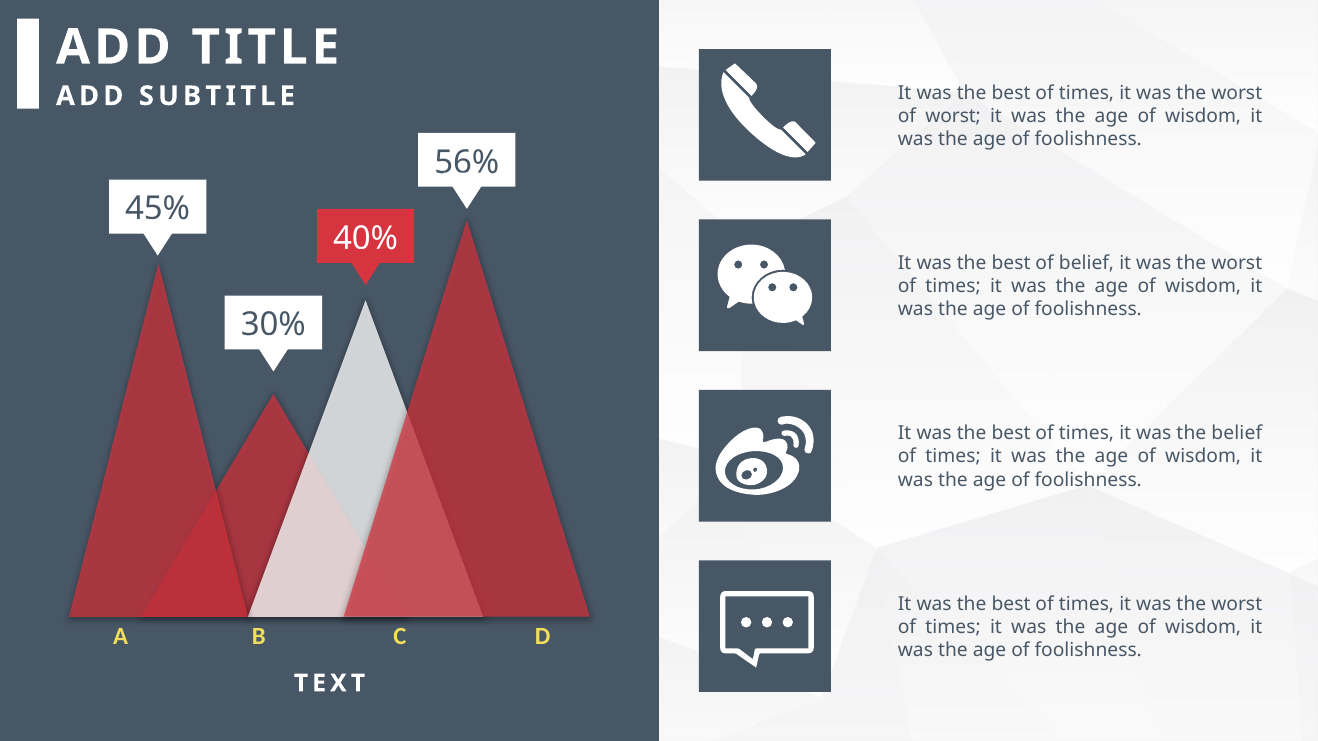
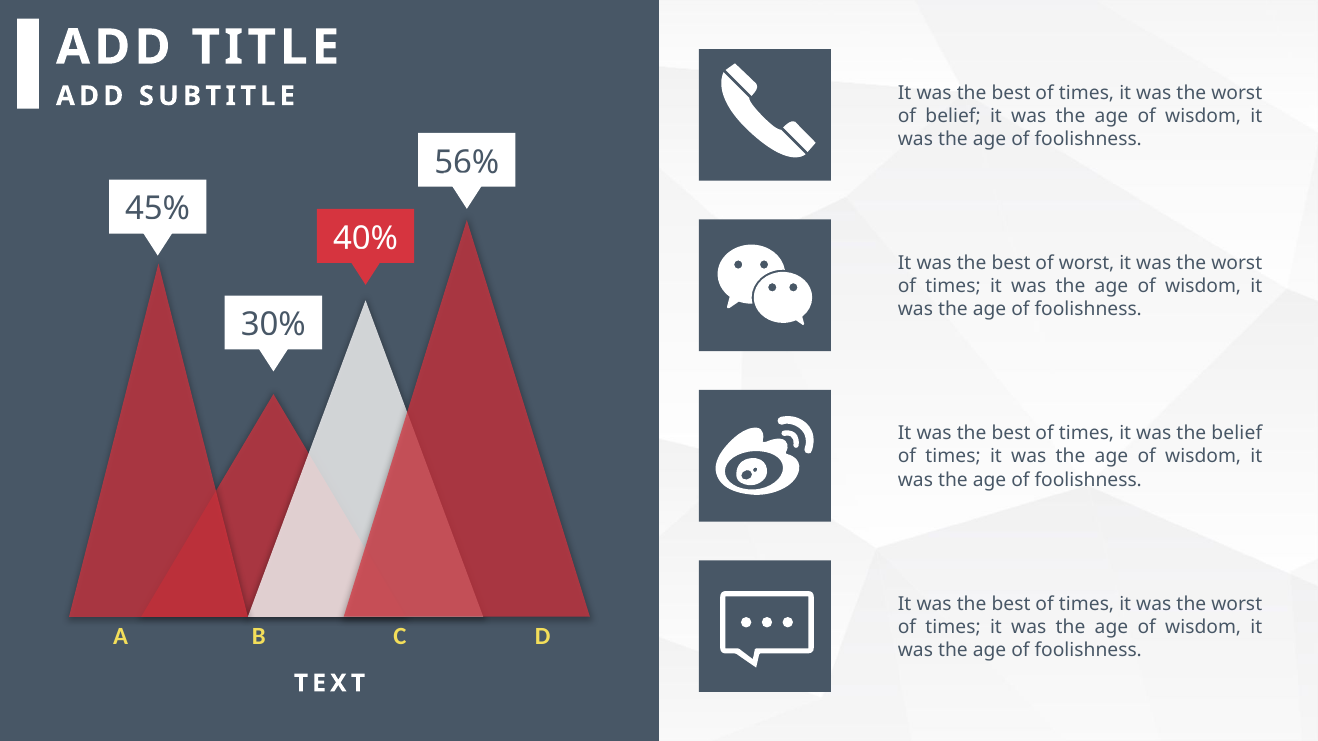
of worst: worst -> belief
of belief: belief -> worst
